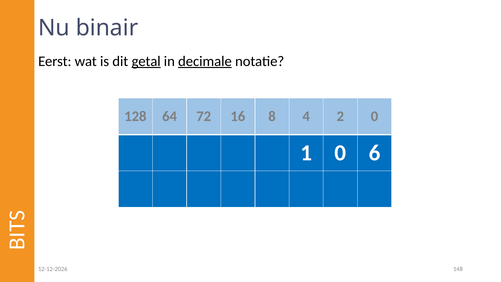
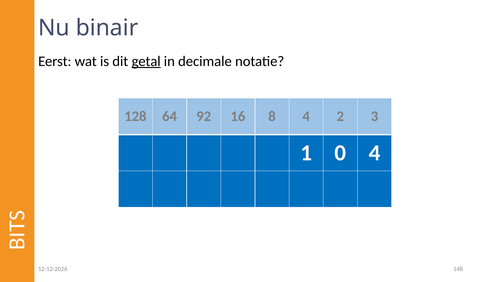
decimale underline: present -> none
72: 72 -> 92
2 0: 0 -> 3
0 6: 6 -> 4
